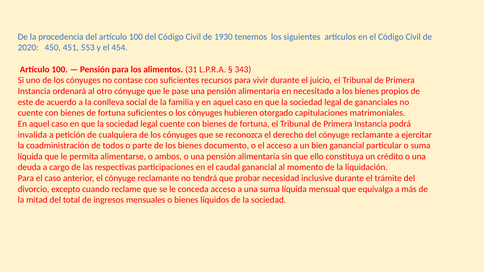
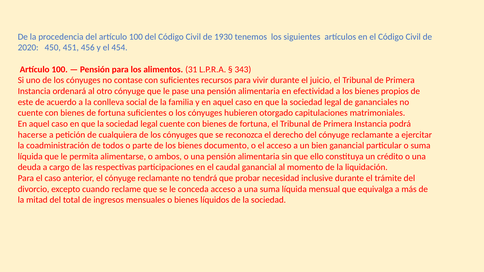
553: 553 -> 456
necesitado: necesitado -> efectividad
invalida: invalida -> hacerse
